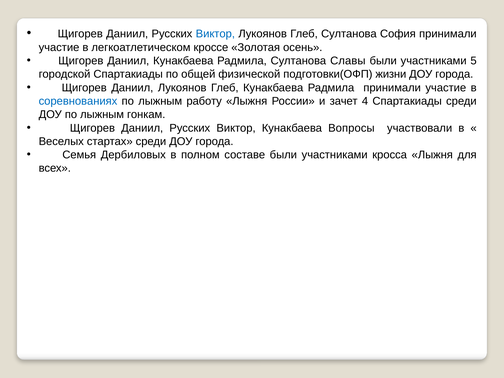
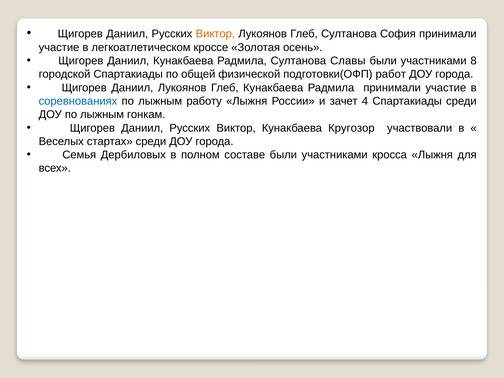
Виктор at (215, 34) colour: blue -> orange
5: 5 -> 8
жизни: жизни -> работ
Вопросы: Вопросы -> Кругозор
